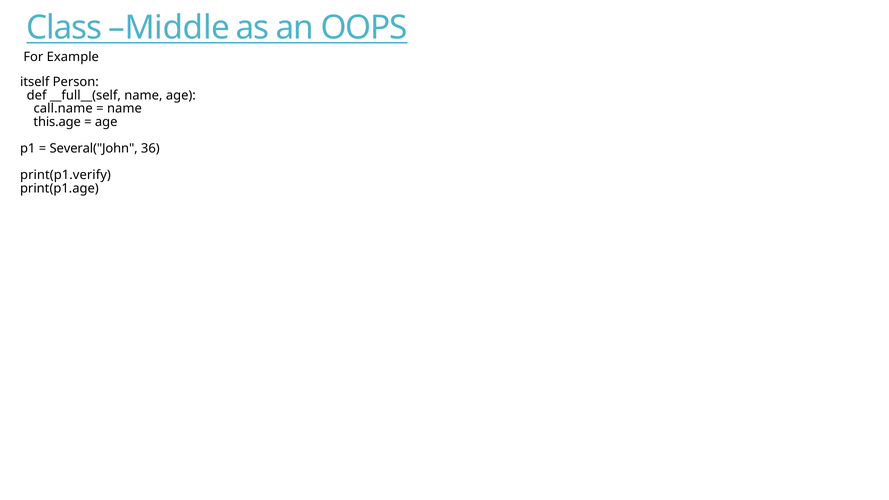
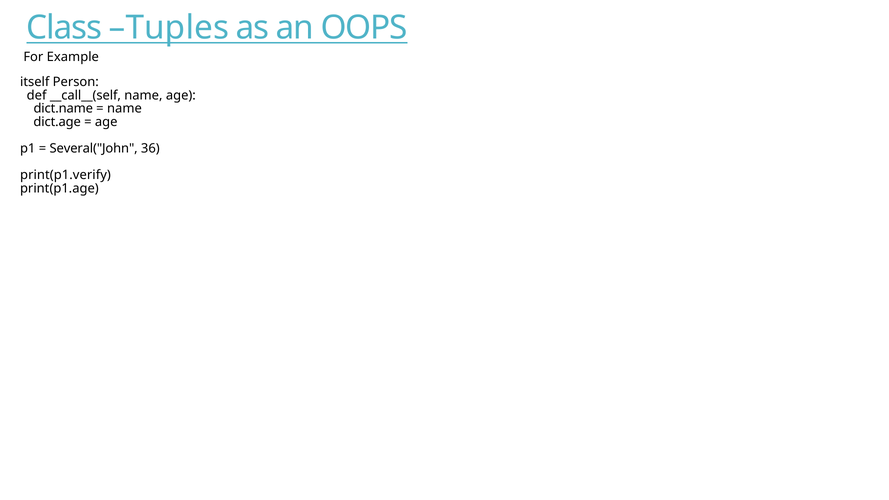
Middle: Middle -> Tuples
__full__(self: __full__(self -> __call__(self
call.name: call.name -> dict.name
this.age: this.age -> dict.age
